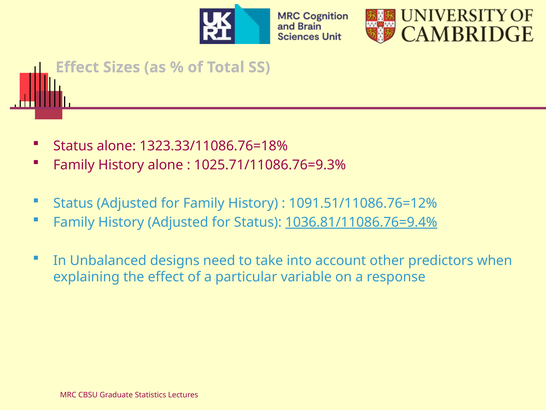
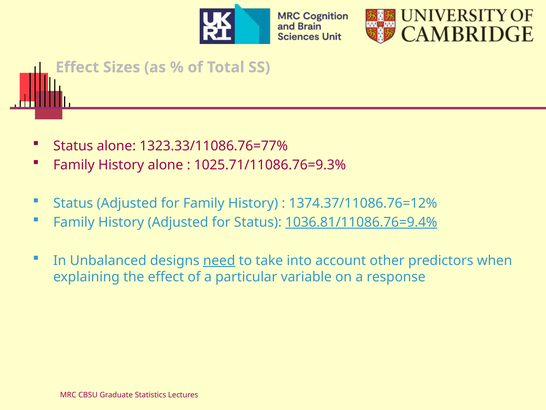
1323.33/11086.76=18%: 1323.33/11086.76=18% -> 1323.33/11086.76=77%
1091.51/11086.76=12%: 1091.51/11086.76=12% -> 1374.37/11086.76=12%
need underline: none -> present
